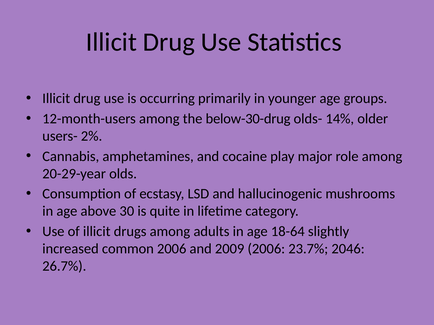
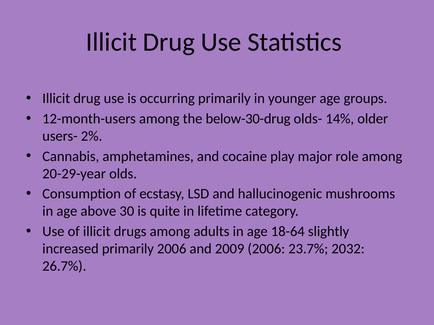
increased common: common -> primarily
2046: 2046 -> 2032
